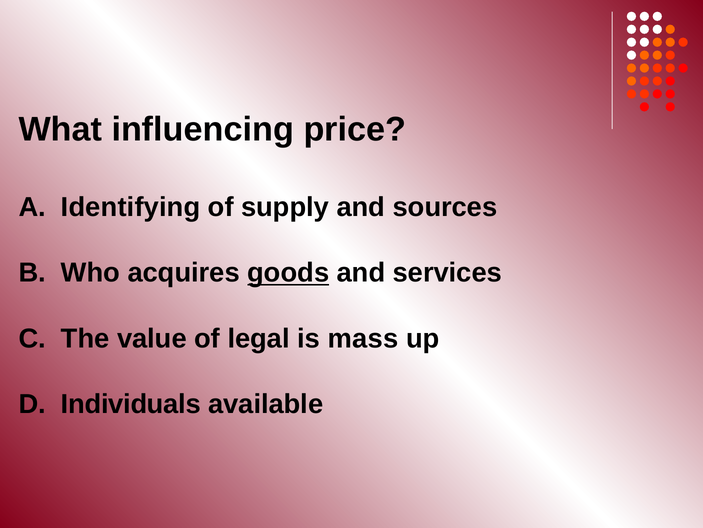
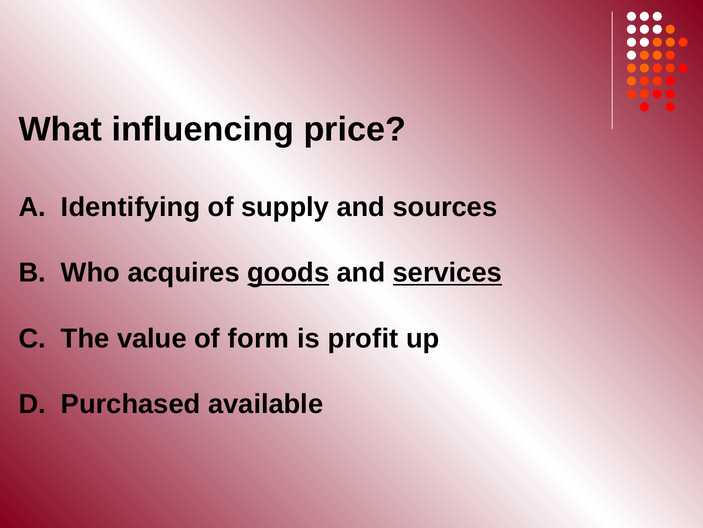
services underline: none -> present
legal: legal -> form
mass: mass -> profit
Individuals: Individuals -> Purchased
